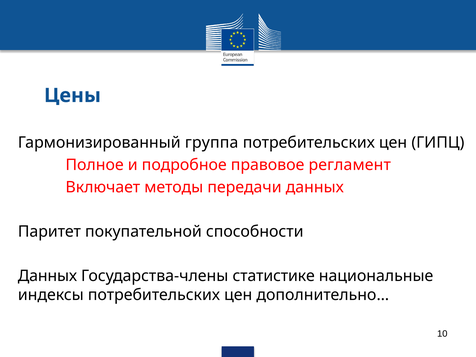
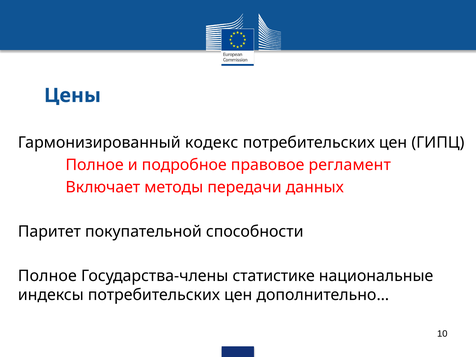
группа: группа -> кодекс
Данных at (47, 276): Данных -> Полное
